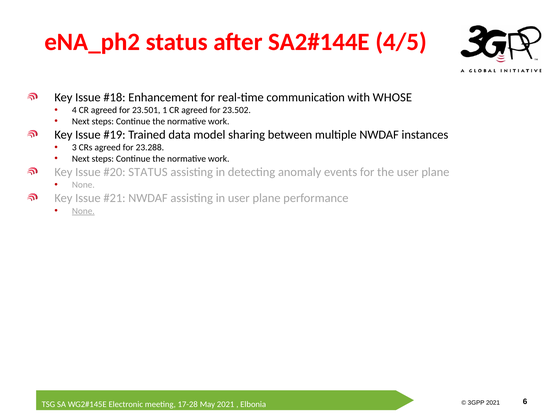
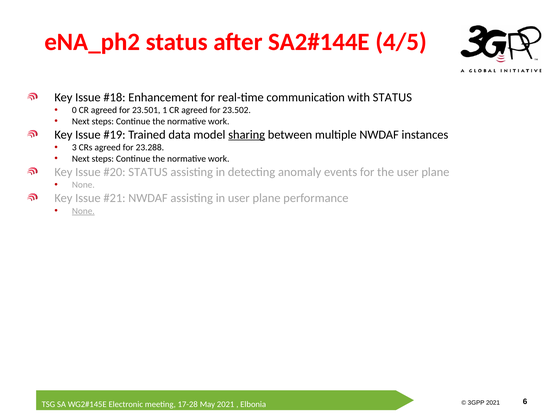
with WHOSE: WHOSE -> STATUS
4: 4 -> 0
sharing underline: none -> present
